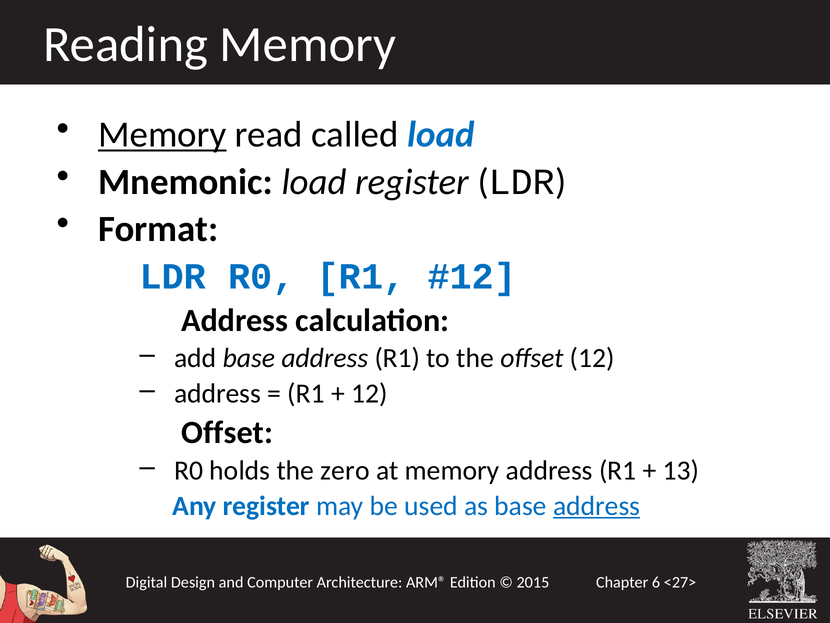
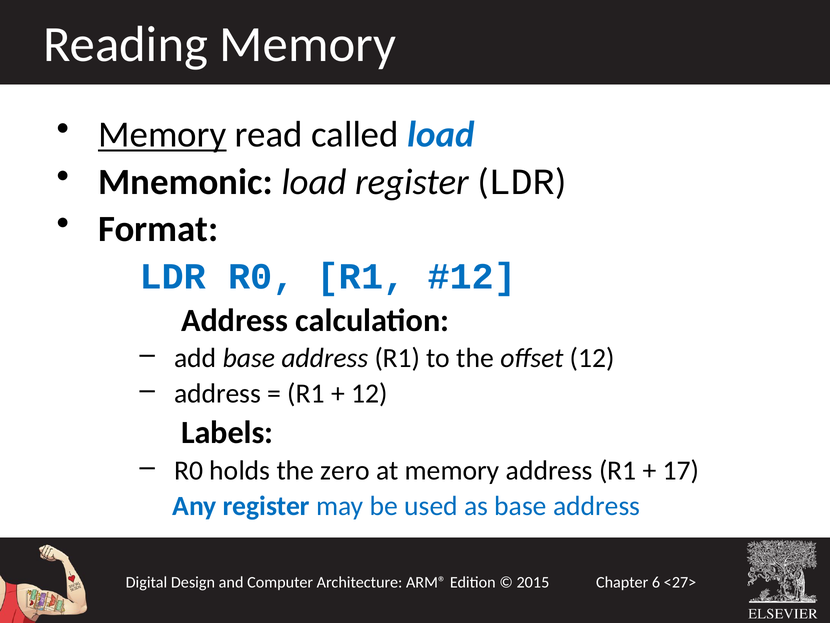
Offset at (227, 432): Offset -> Labels
13: 13 -> 17
address at (597, 506) underline: present -> none
